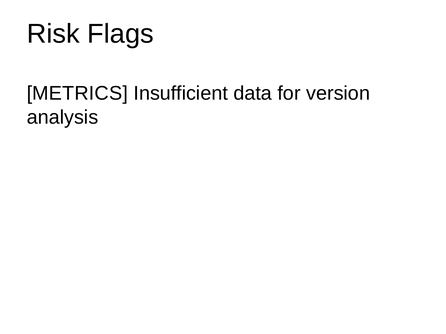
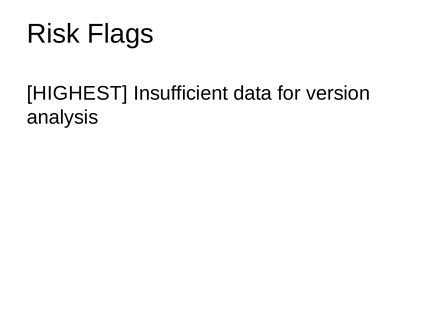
METRICS: METRICS -> HIGHEST
